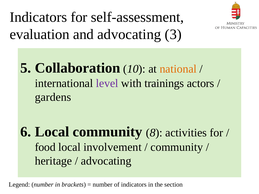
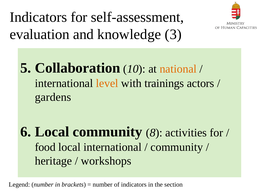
and advocating: advocating -> knowledge
level colour: purple -> orange
local involvement: involvement -> international
advocating at (106, 161): advocating -> workshops
